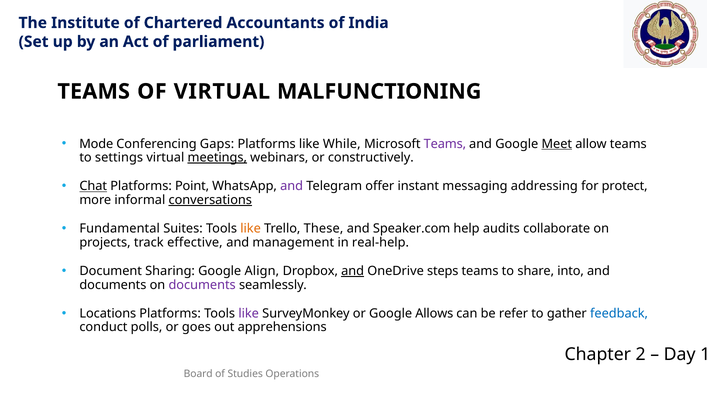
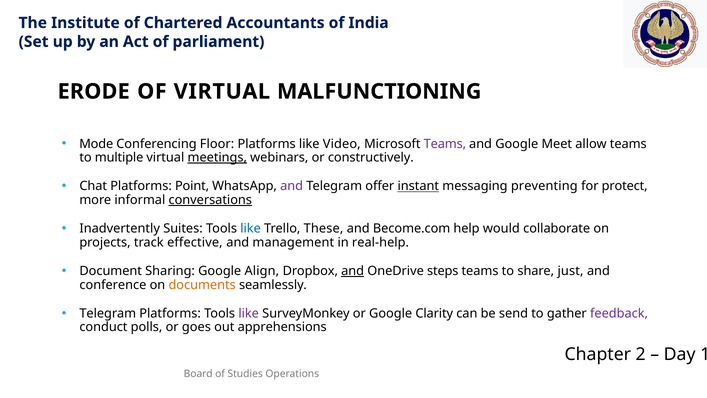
TEAMS at (94, 91): TEAMS -> ERODE
Gaps: Gaps -> Floor
While: While -> Video
Meet underline: present -> none
settings: settings -> multiple
Chat underline: present -> none
instant underline: none -> present
addressing: addressing -> preventing
Fundamental: Fundamental -> Inadvertently
like at (251, 228) colour: orange -> blue
Speaker.com: Speaker.com -> Become.com
audits: audits -> would
into: into -> just
documents at (113, 285): documents -> conference
documents at (202, 285) colour: purple -> orange
Locations at (108, 313): Locations -> Telegram
Allows: Allows -> Clarity
refer: refer -> send
feedback colour: blue -> purple
